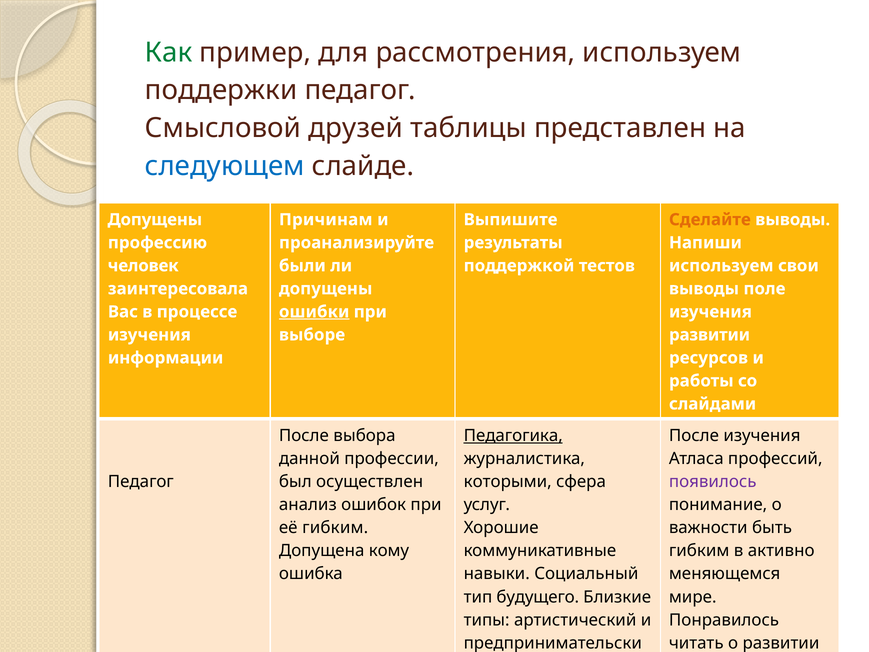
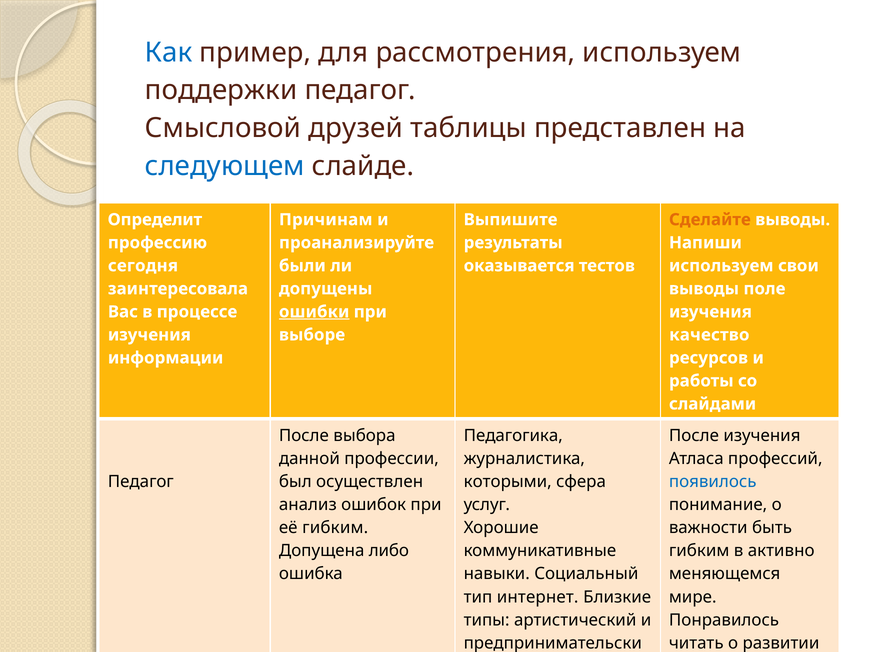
Как colour: green -> blue
Допущены at (155, 220): Допущены -> Определит
человек: человек -> сегодня
поддержкой: поддержкой -> оказывается
развитии at (710, 335): развитии -> качество
Педагогика underline: present -> none
появилось colour: purple -> blue
кому: кому -> либо
будущего: будущего -> интернет
